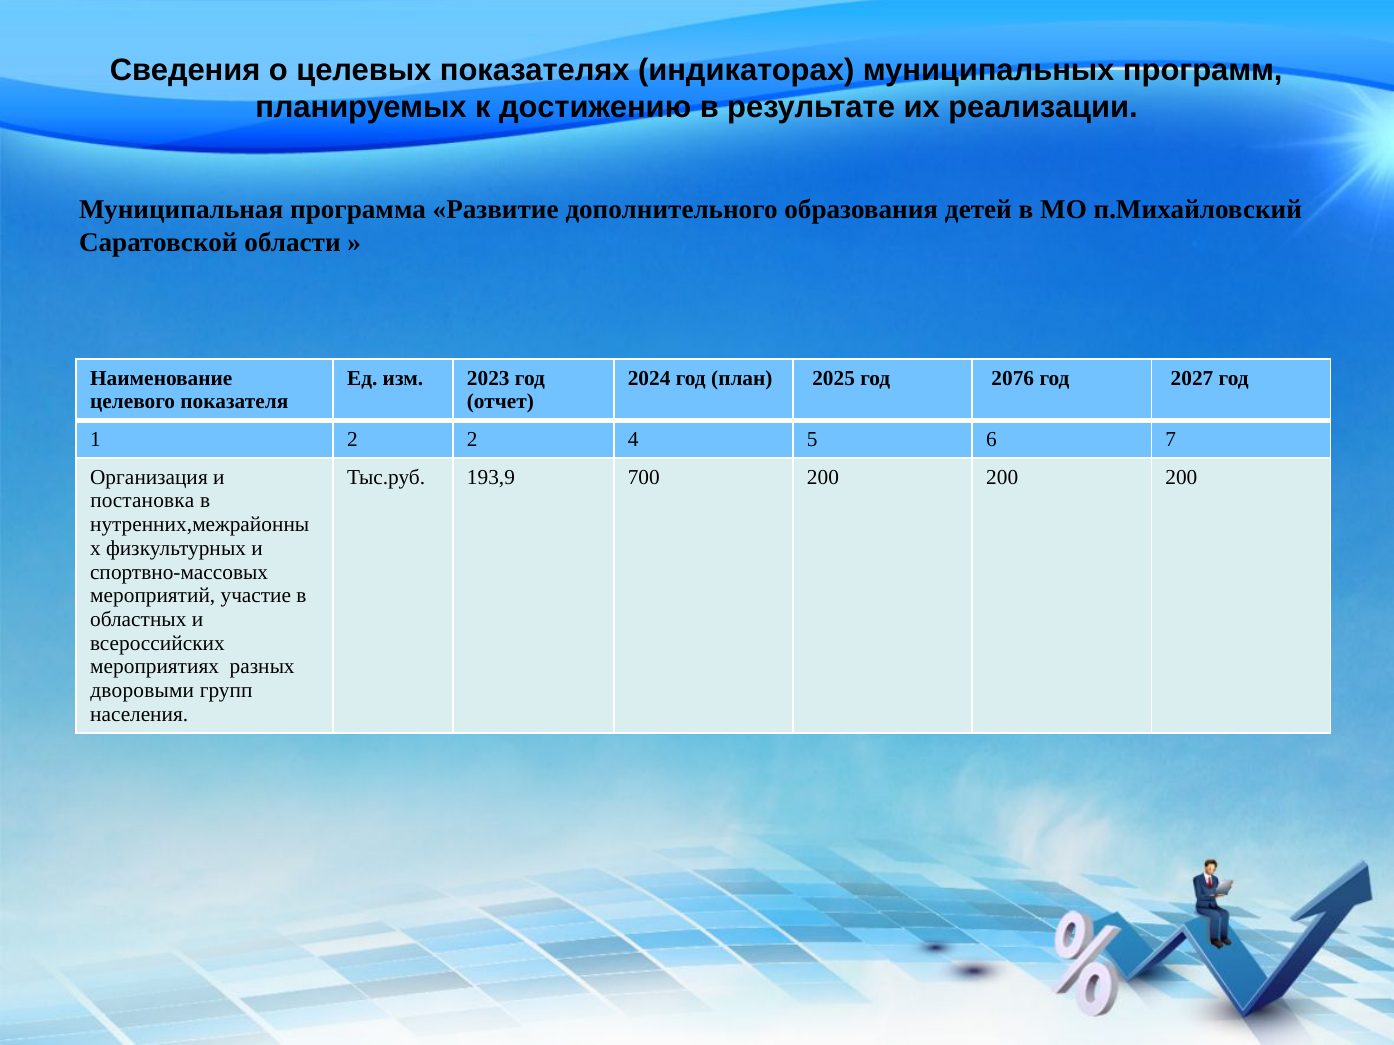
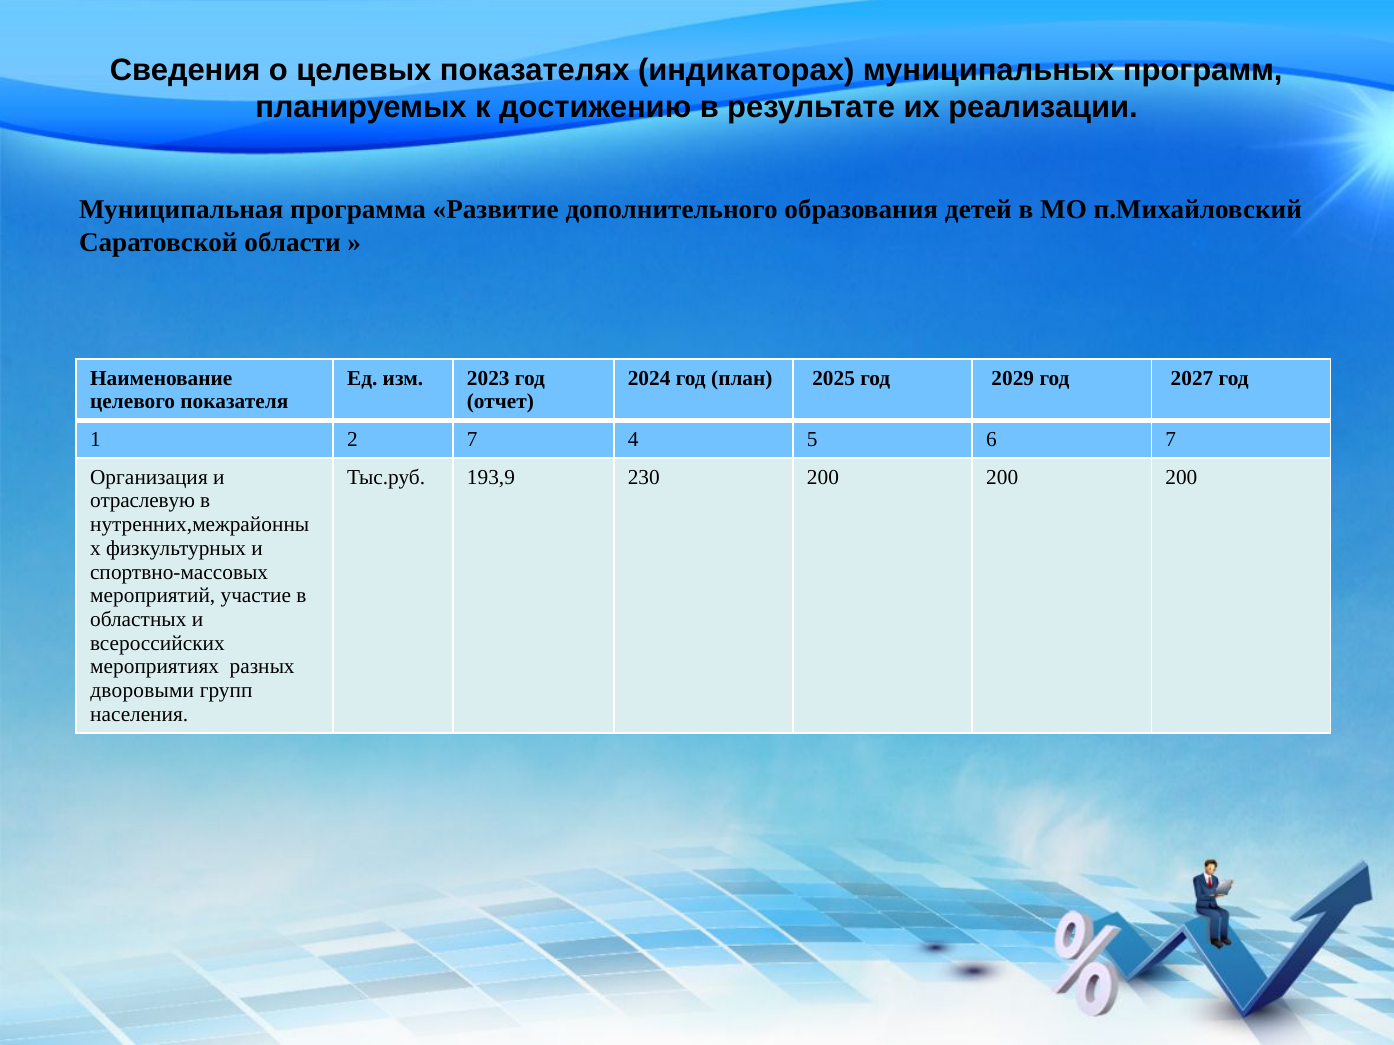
2076: 2076 -> 2029
2 2: 2 -> 7
700: 700 -> 230
постановка: постановка -> отраслевую
